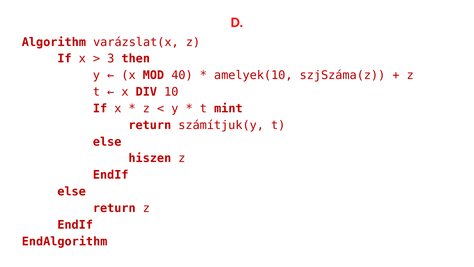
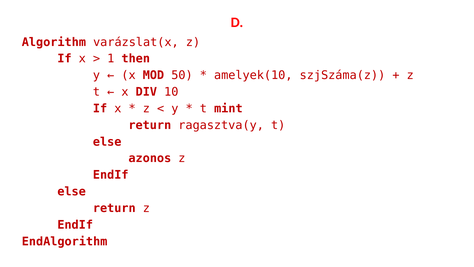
3: 3 -> 1
40: 40 -> 50
számítjuk(y: számítjuk(y -> ragasztva(y
hiszen: hiszen -> azonos
